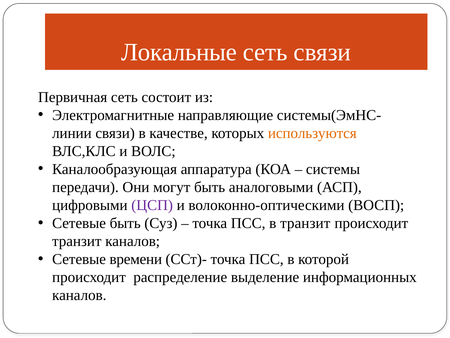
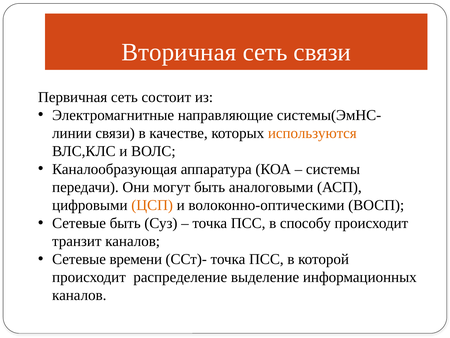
Локальные: Локальные -> Вторичная
ЦСП colour: purple -> orange
в транзит: транзит -> способу
